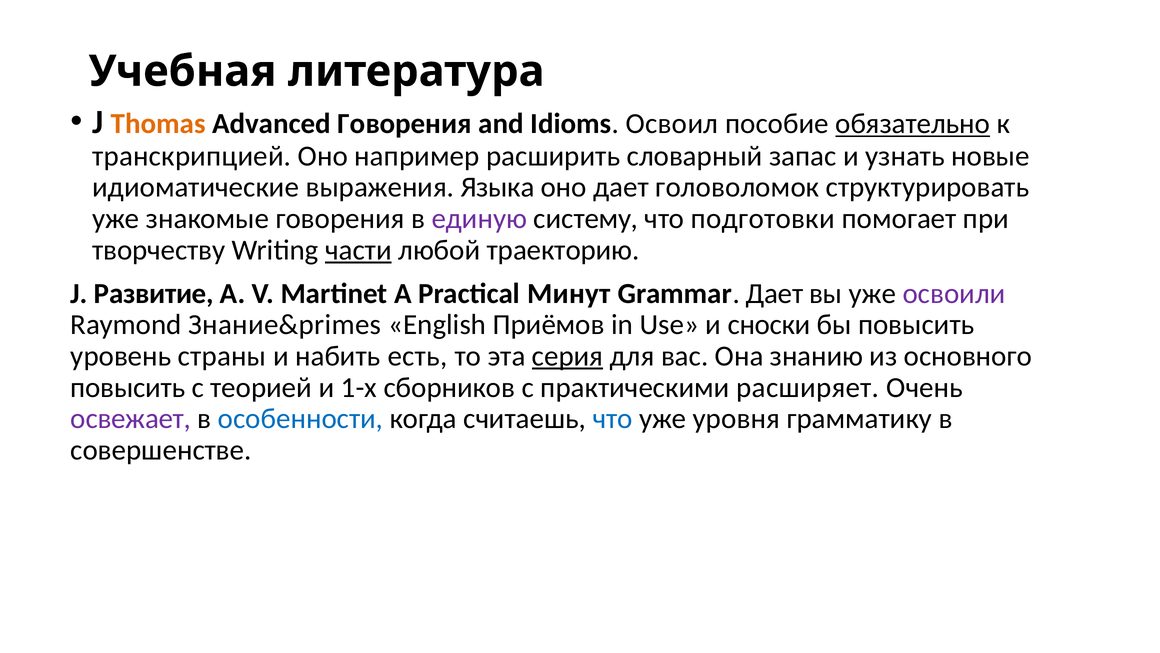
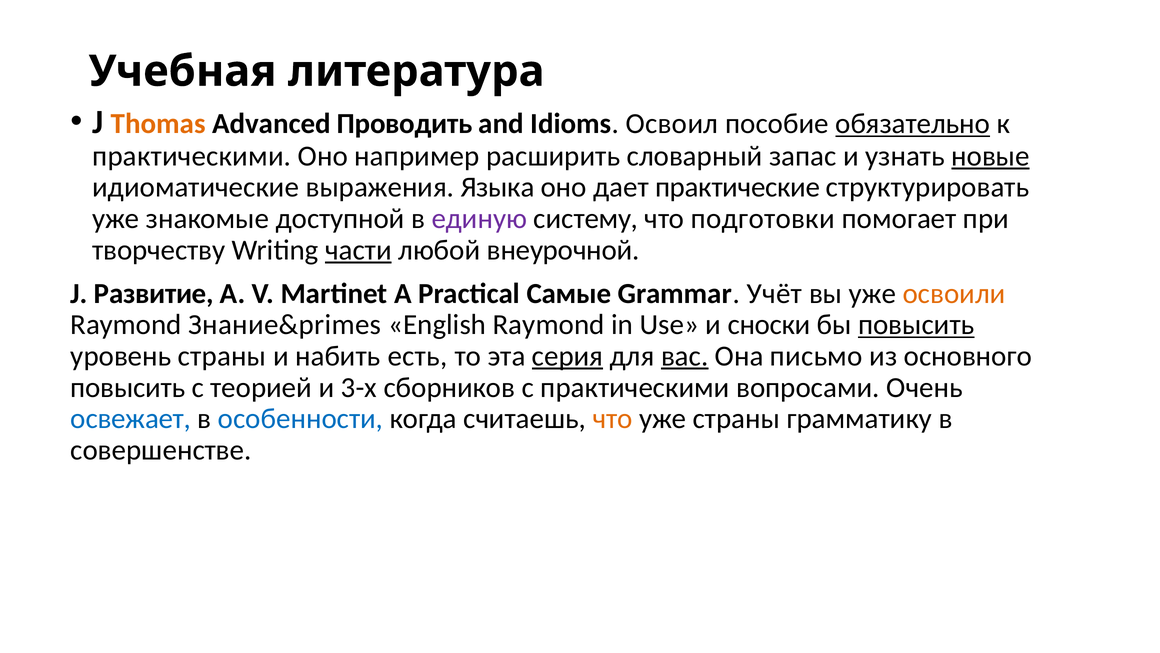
Advanced Говорения: Говорения -> Проводить
транскрипцией at (192, 156): транскрипцией -> практическими
новые underline: none -> present
головоломок: головоломок -> практические
знакомые говорения: говорения -> доступной
траекторию: траекторию -> внеурочной
Минут: Минут -> Самые
Grammar Дает: Дает -> Учёт
освоили colour: purple -> orange
English Приёмов: Приёмов -> Raymond
повысить at (916, 325) underline: none -> present
вас underline: none -> present
знанию: знанию -> письмо
1-х: 1-х -> 3-х
расширяет: расширяет -> вопросами
освежает colour: purple -> blue
что at (613, 418) colour: blue -> orange
уже уровня: уровня -> страны
